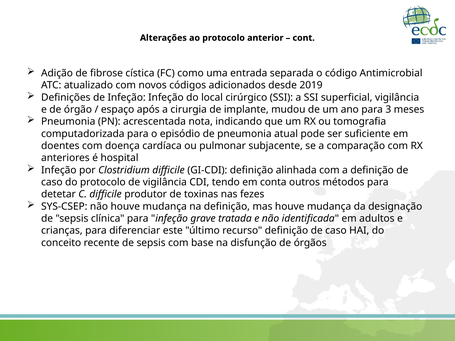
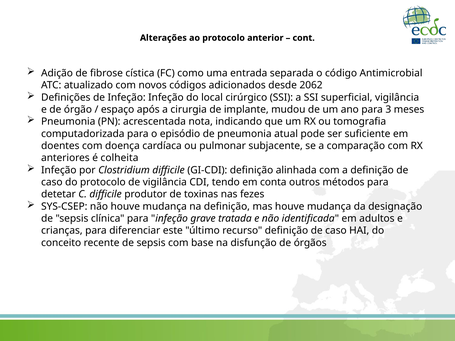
2019: 2019 -> 2062
hospital: hospital -> colheita
